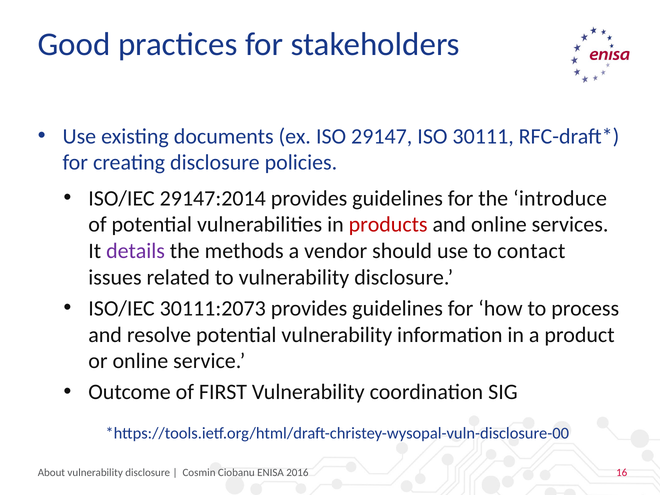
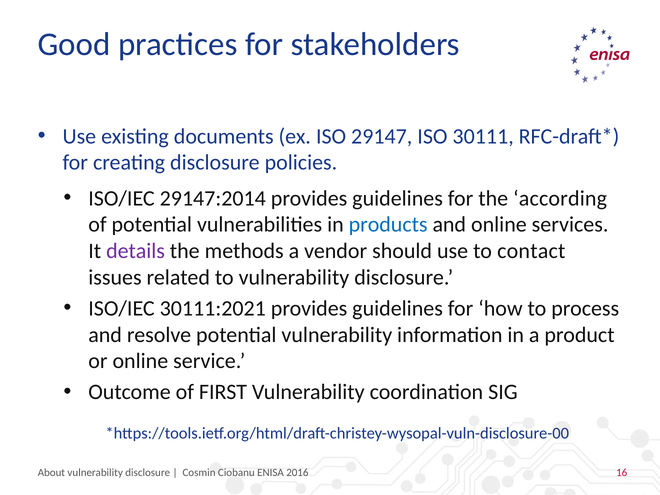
introduce: introduce -> according
products colour: red -> blue
30111:2073: 30111:2073 -> 30111:2021
